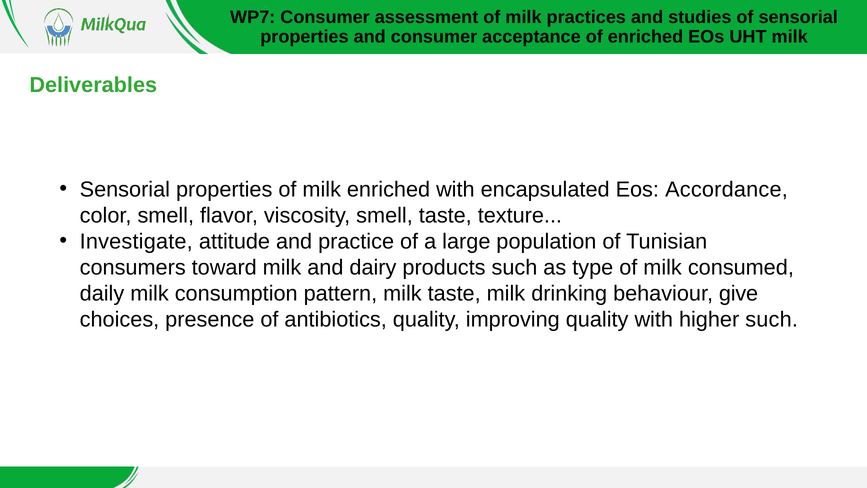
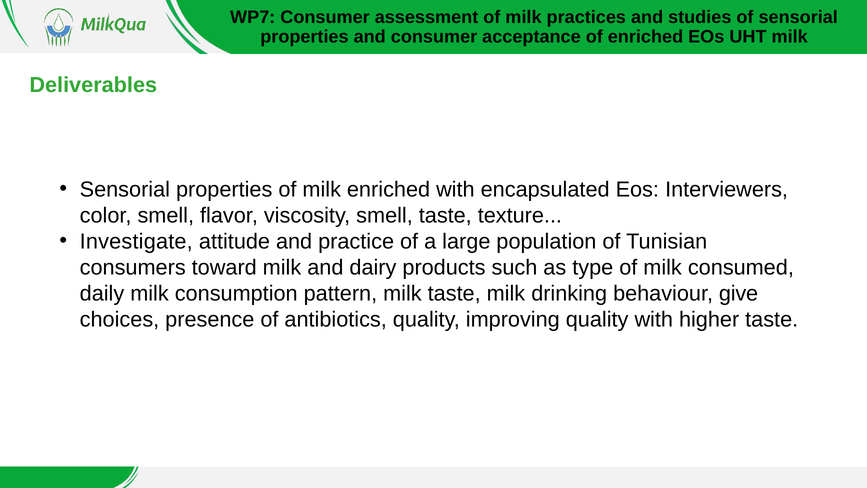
Accordance: Accordance -> Interviewers
higher such: such -> taste
